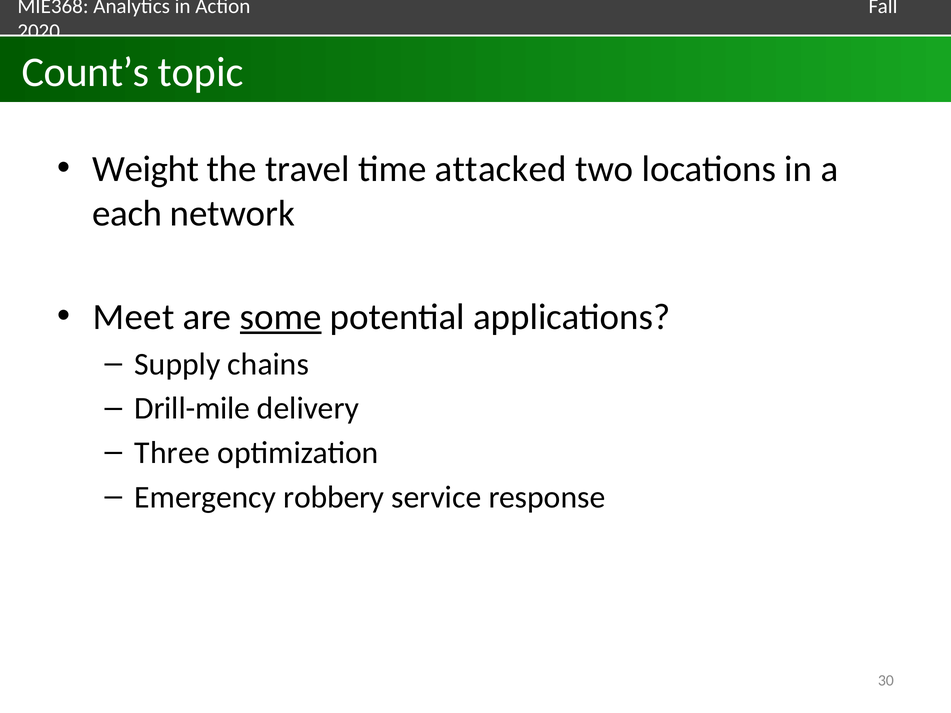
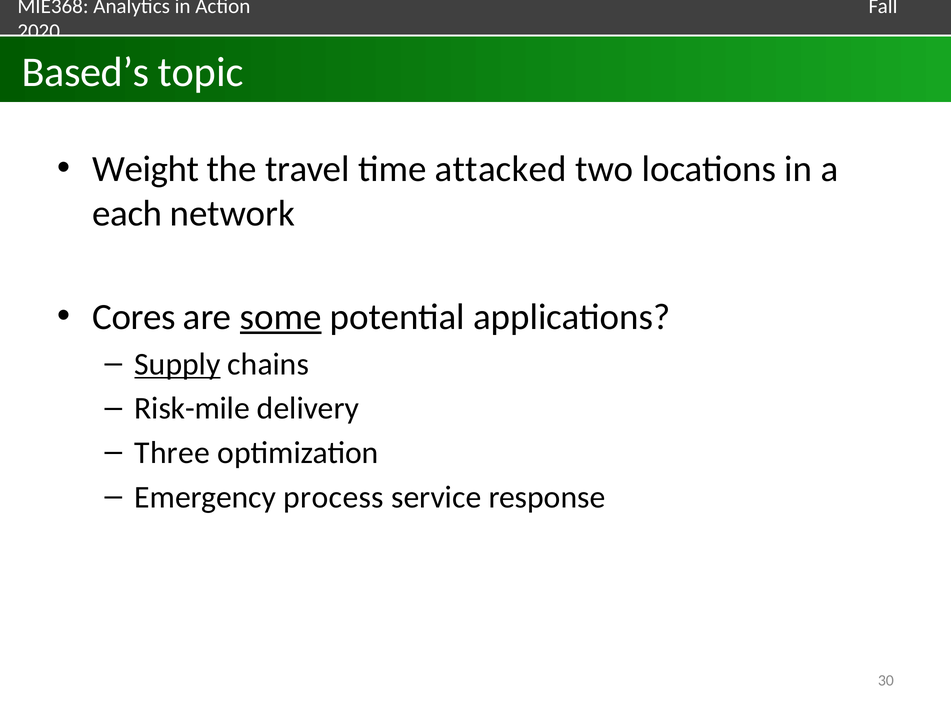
Count’s: Count’s -> Based’s
Meet: Meet -> Cores
Supply underline: none -> present
Drill-mile: Drill-mile -> Risk-mile
robbery: robbery -> process
